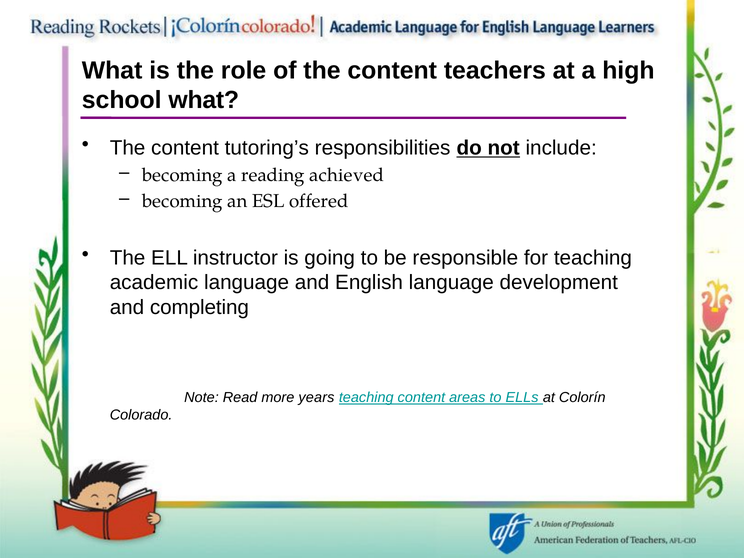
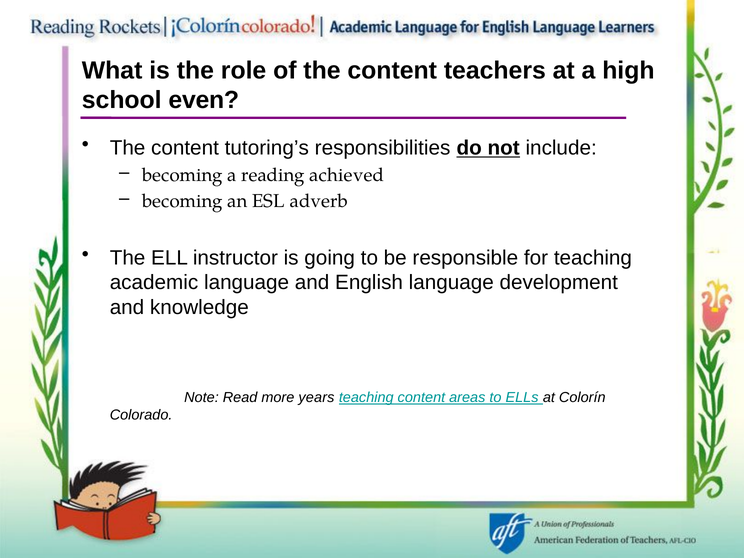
school what: what -> even
offered: offered -> adverb
completing: completing -> knowledge
